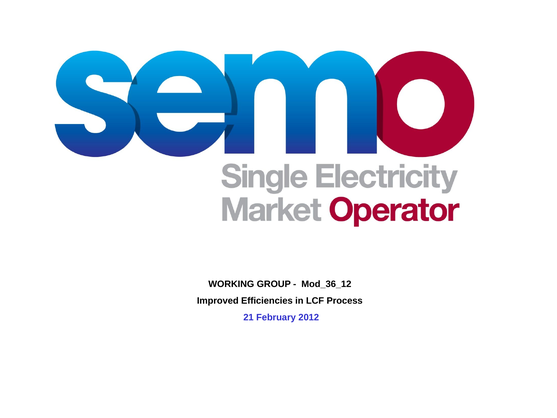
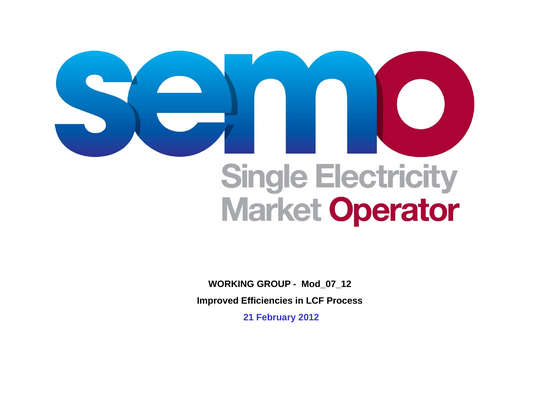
Mod_36_12: Mod_36_12 -> Mod_07_12
